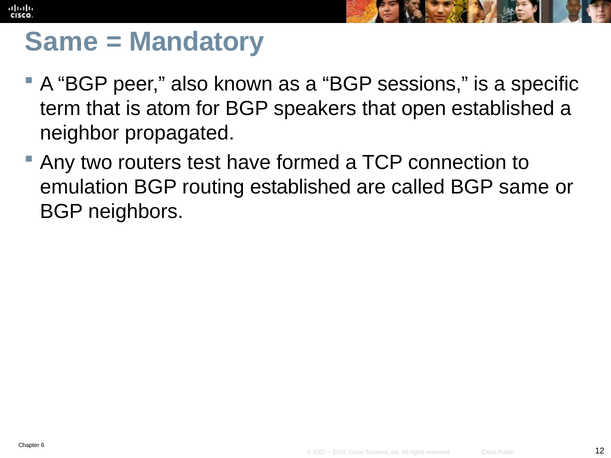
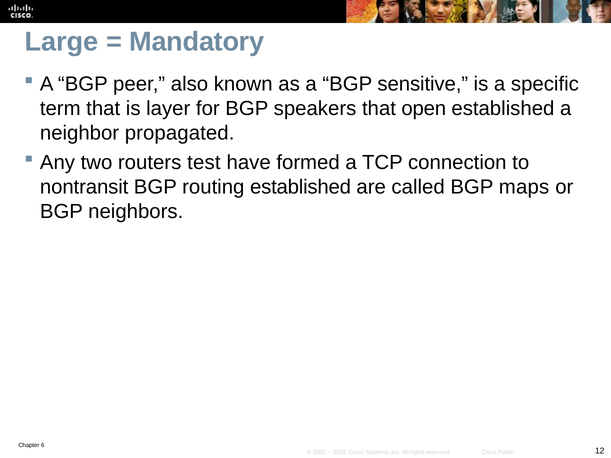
Same at (62, 42): Same -> Large
sessions: sessions -> sensitive
atom: atom -> layer
emulation: emulation -> nontransit
BGP same: same -> maps
